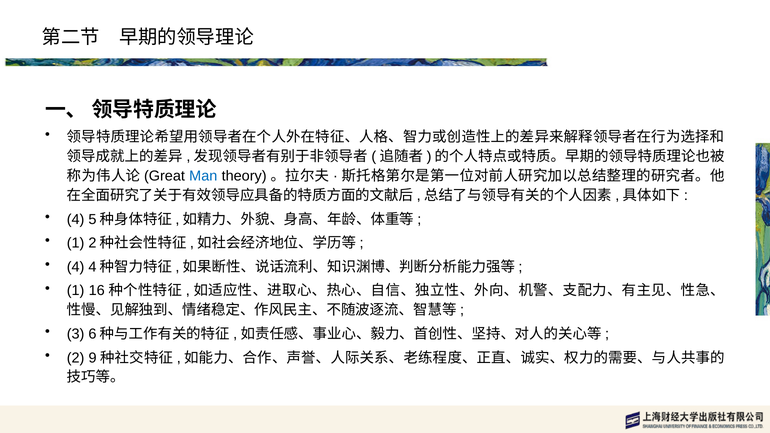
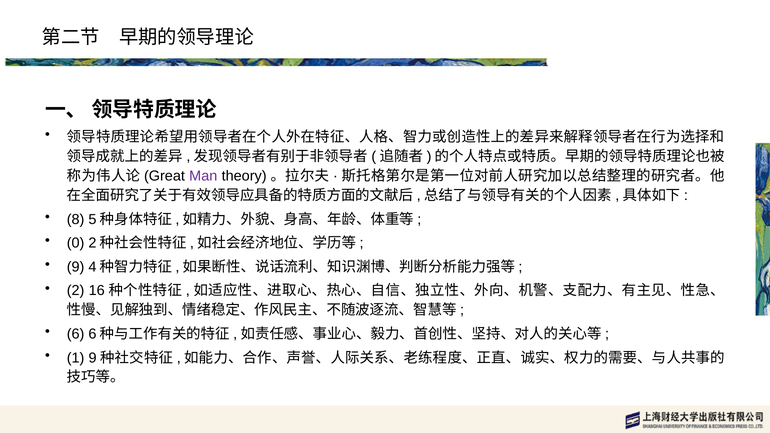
Man colour: blue -> purple
4 at (76, 219): 4 -> 8
1 at (76, 243): 1 -> 0
4 at (76, 267): 4 -> 9
1 at (76, 291): 1 -> 2
3: 3 -> 6
2: 2 -> 1
